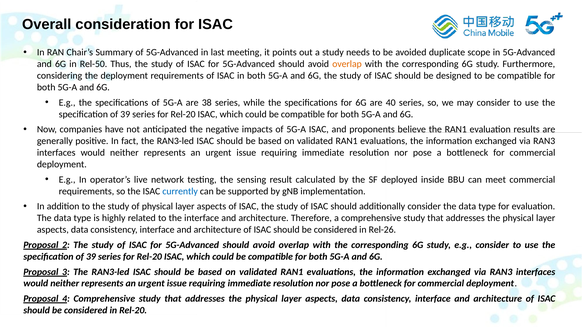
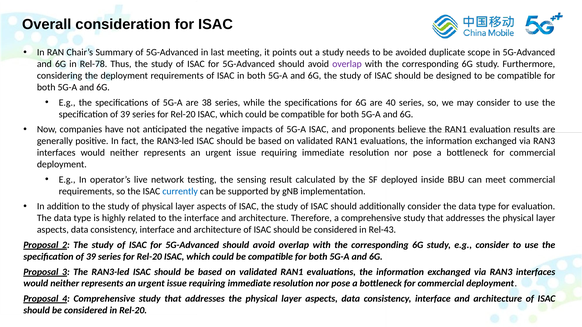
Rel-50: Rel-50 -> Rel-78
overlap at (347, 64) colour: orange -> purple
Rel-26: Rel-26 -> Rel-43
